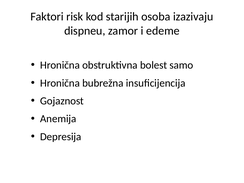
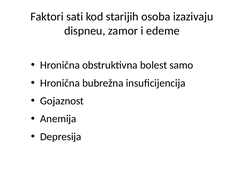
risk: risk -> sati
